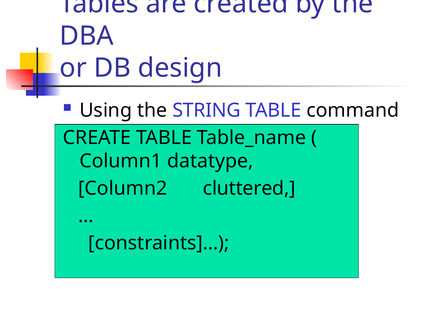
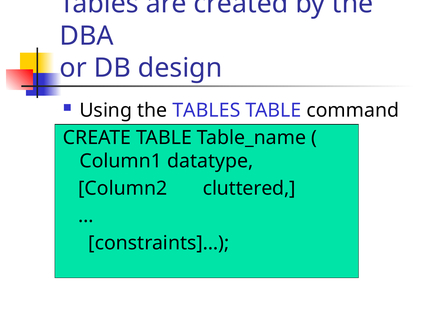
the STRING: STRING -> TABLES
